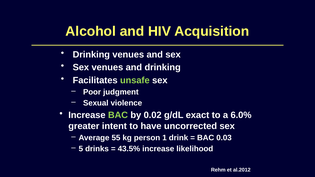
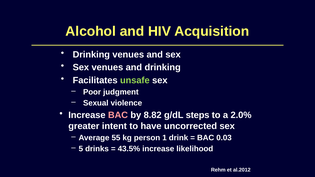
BAC at (118, 115) colour: light green -> pink
0.02: 0.02 -> 8.82
exact: exact -> steps
6.0%: 6.0% -> 2.0%
